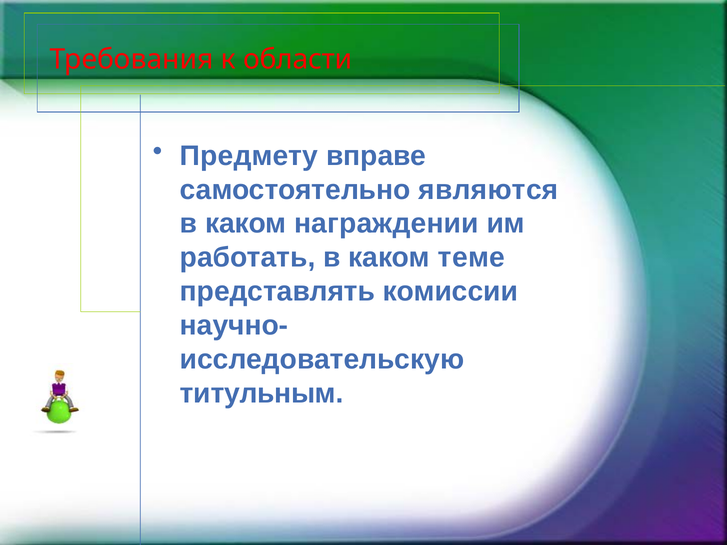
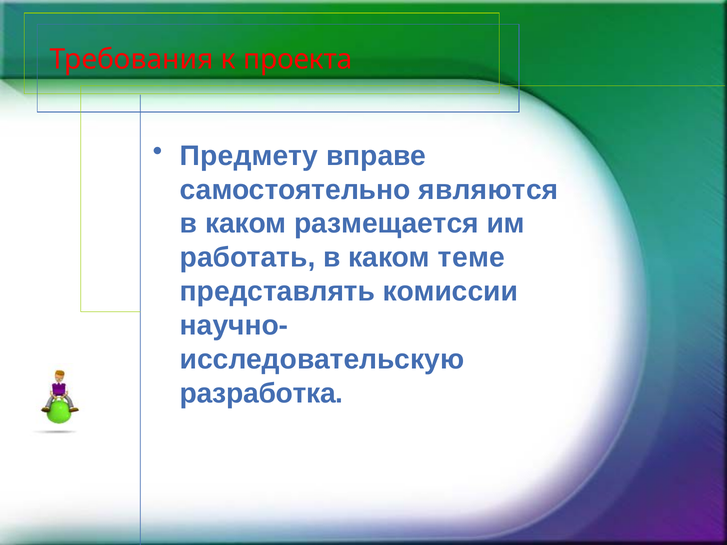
области: области -> проекта
награждении: награждении -> размещается
титульным: титульным -> разработка
